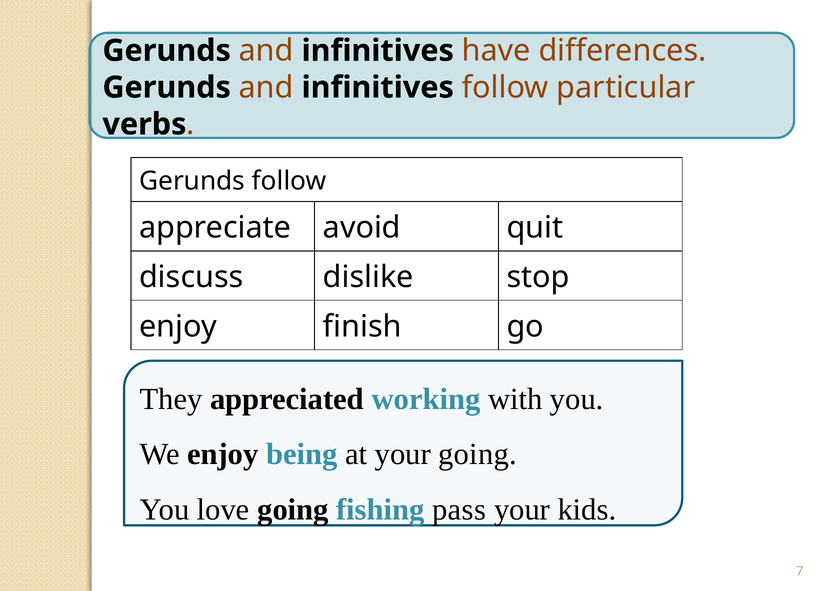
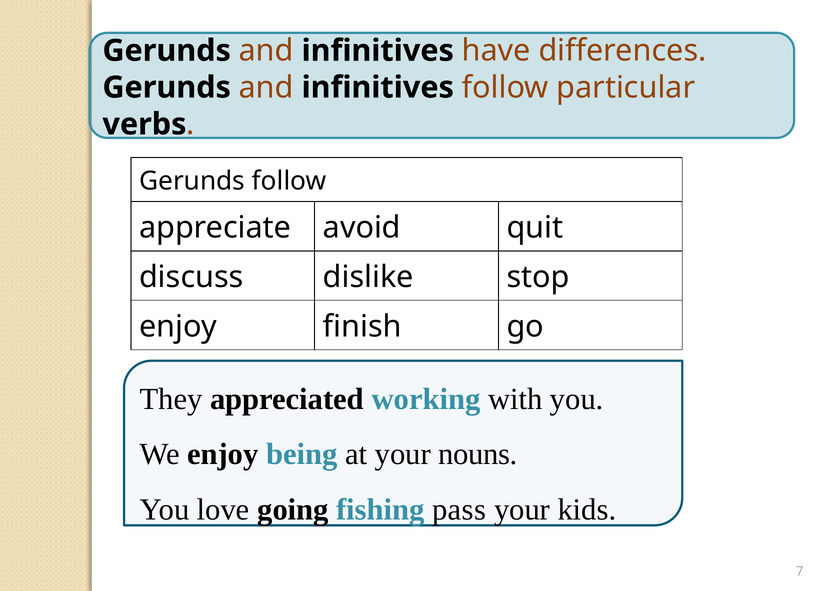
your going: going -> nouns
